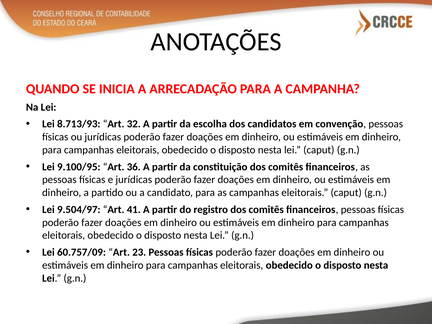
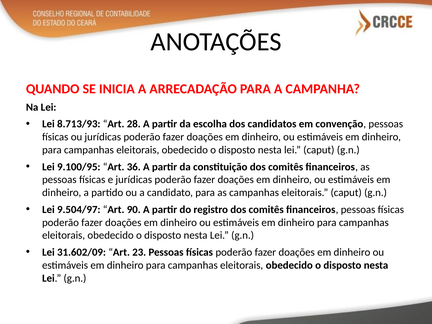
32: 32 -> 28
41: 41 -> 90
60.757/09: 60.757/09 -> 31.602/09
